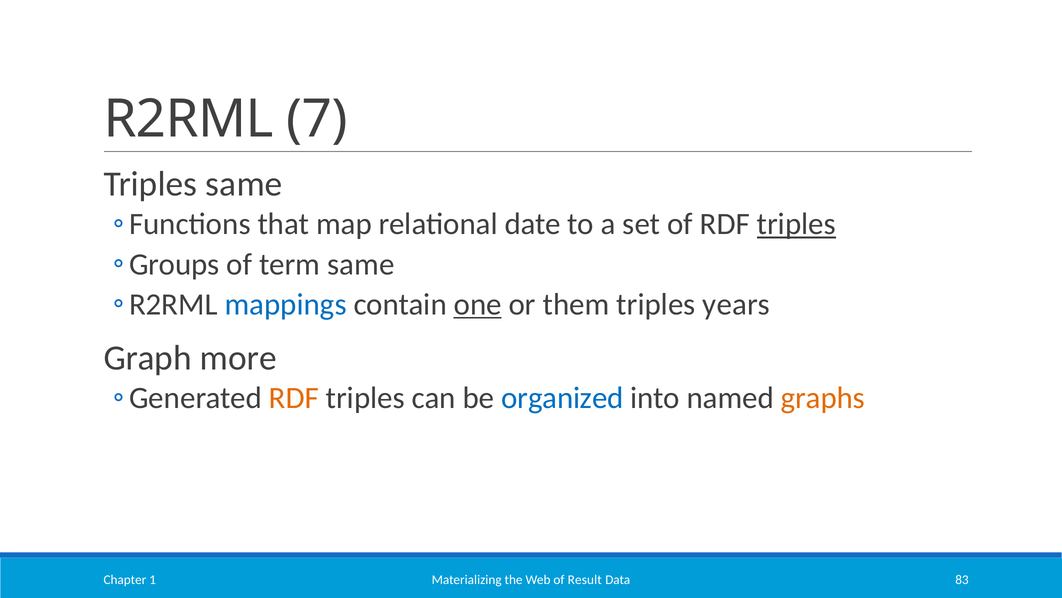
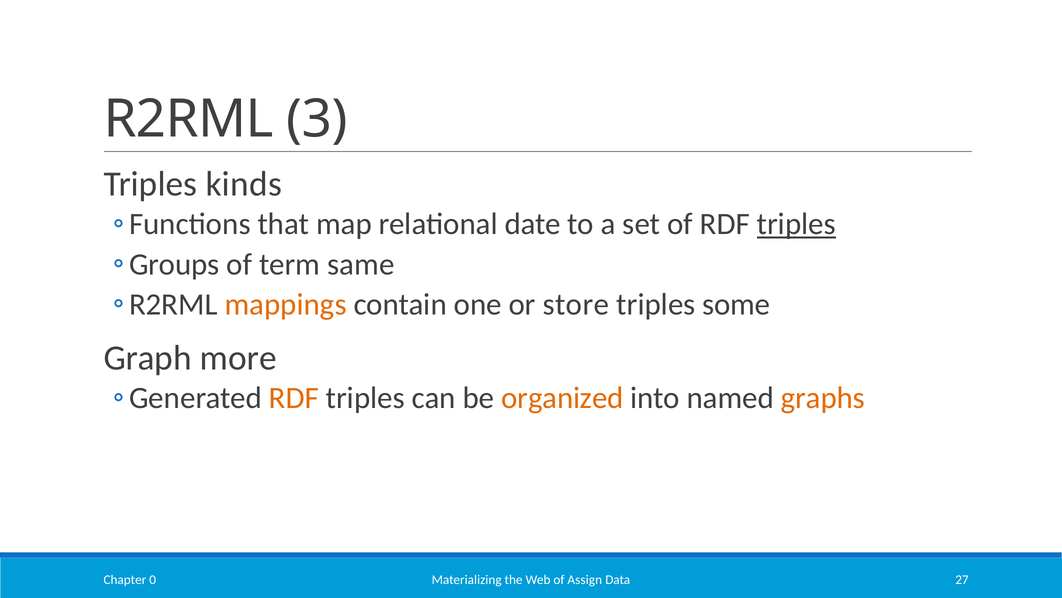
7: 7 -> 3
Triples same: same -> kinds
mappings colour: blue -> orange
one underline: present -> none
them: them -> store
years: years -> some
organized colour: blue -> orange
Result: Result -> Assign
83: 83 -> 27
1: 1 -> 0
